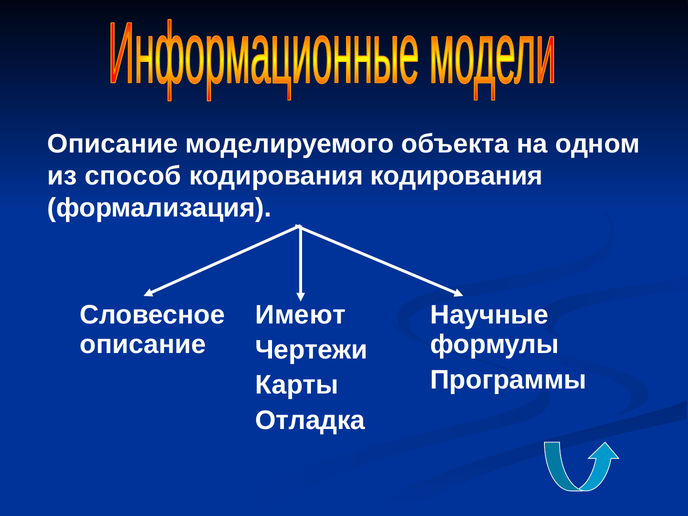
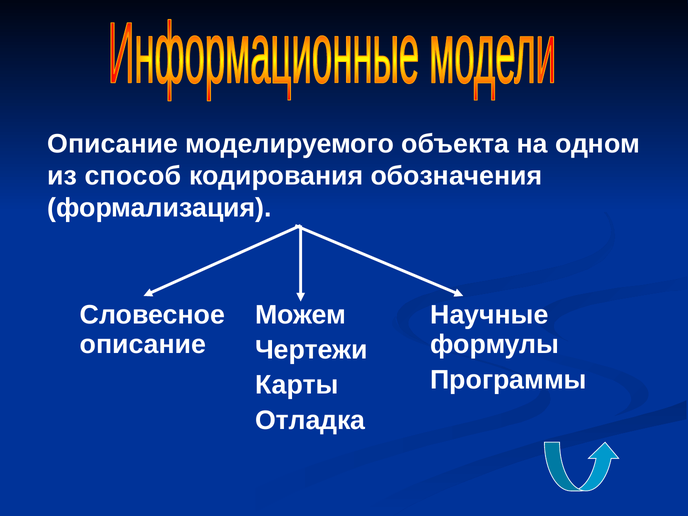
кодирования кодирования: кодирования -> обозначения
Имеют: Имеют -> Можем
